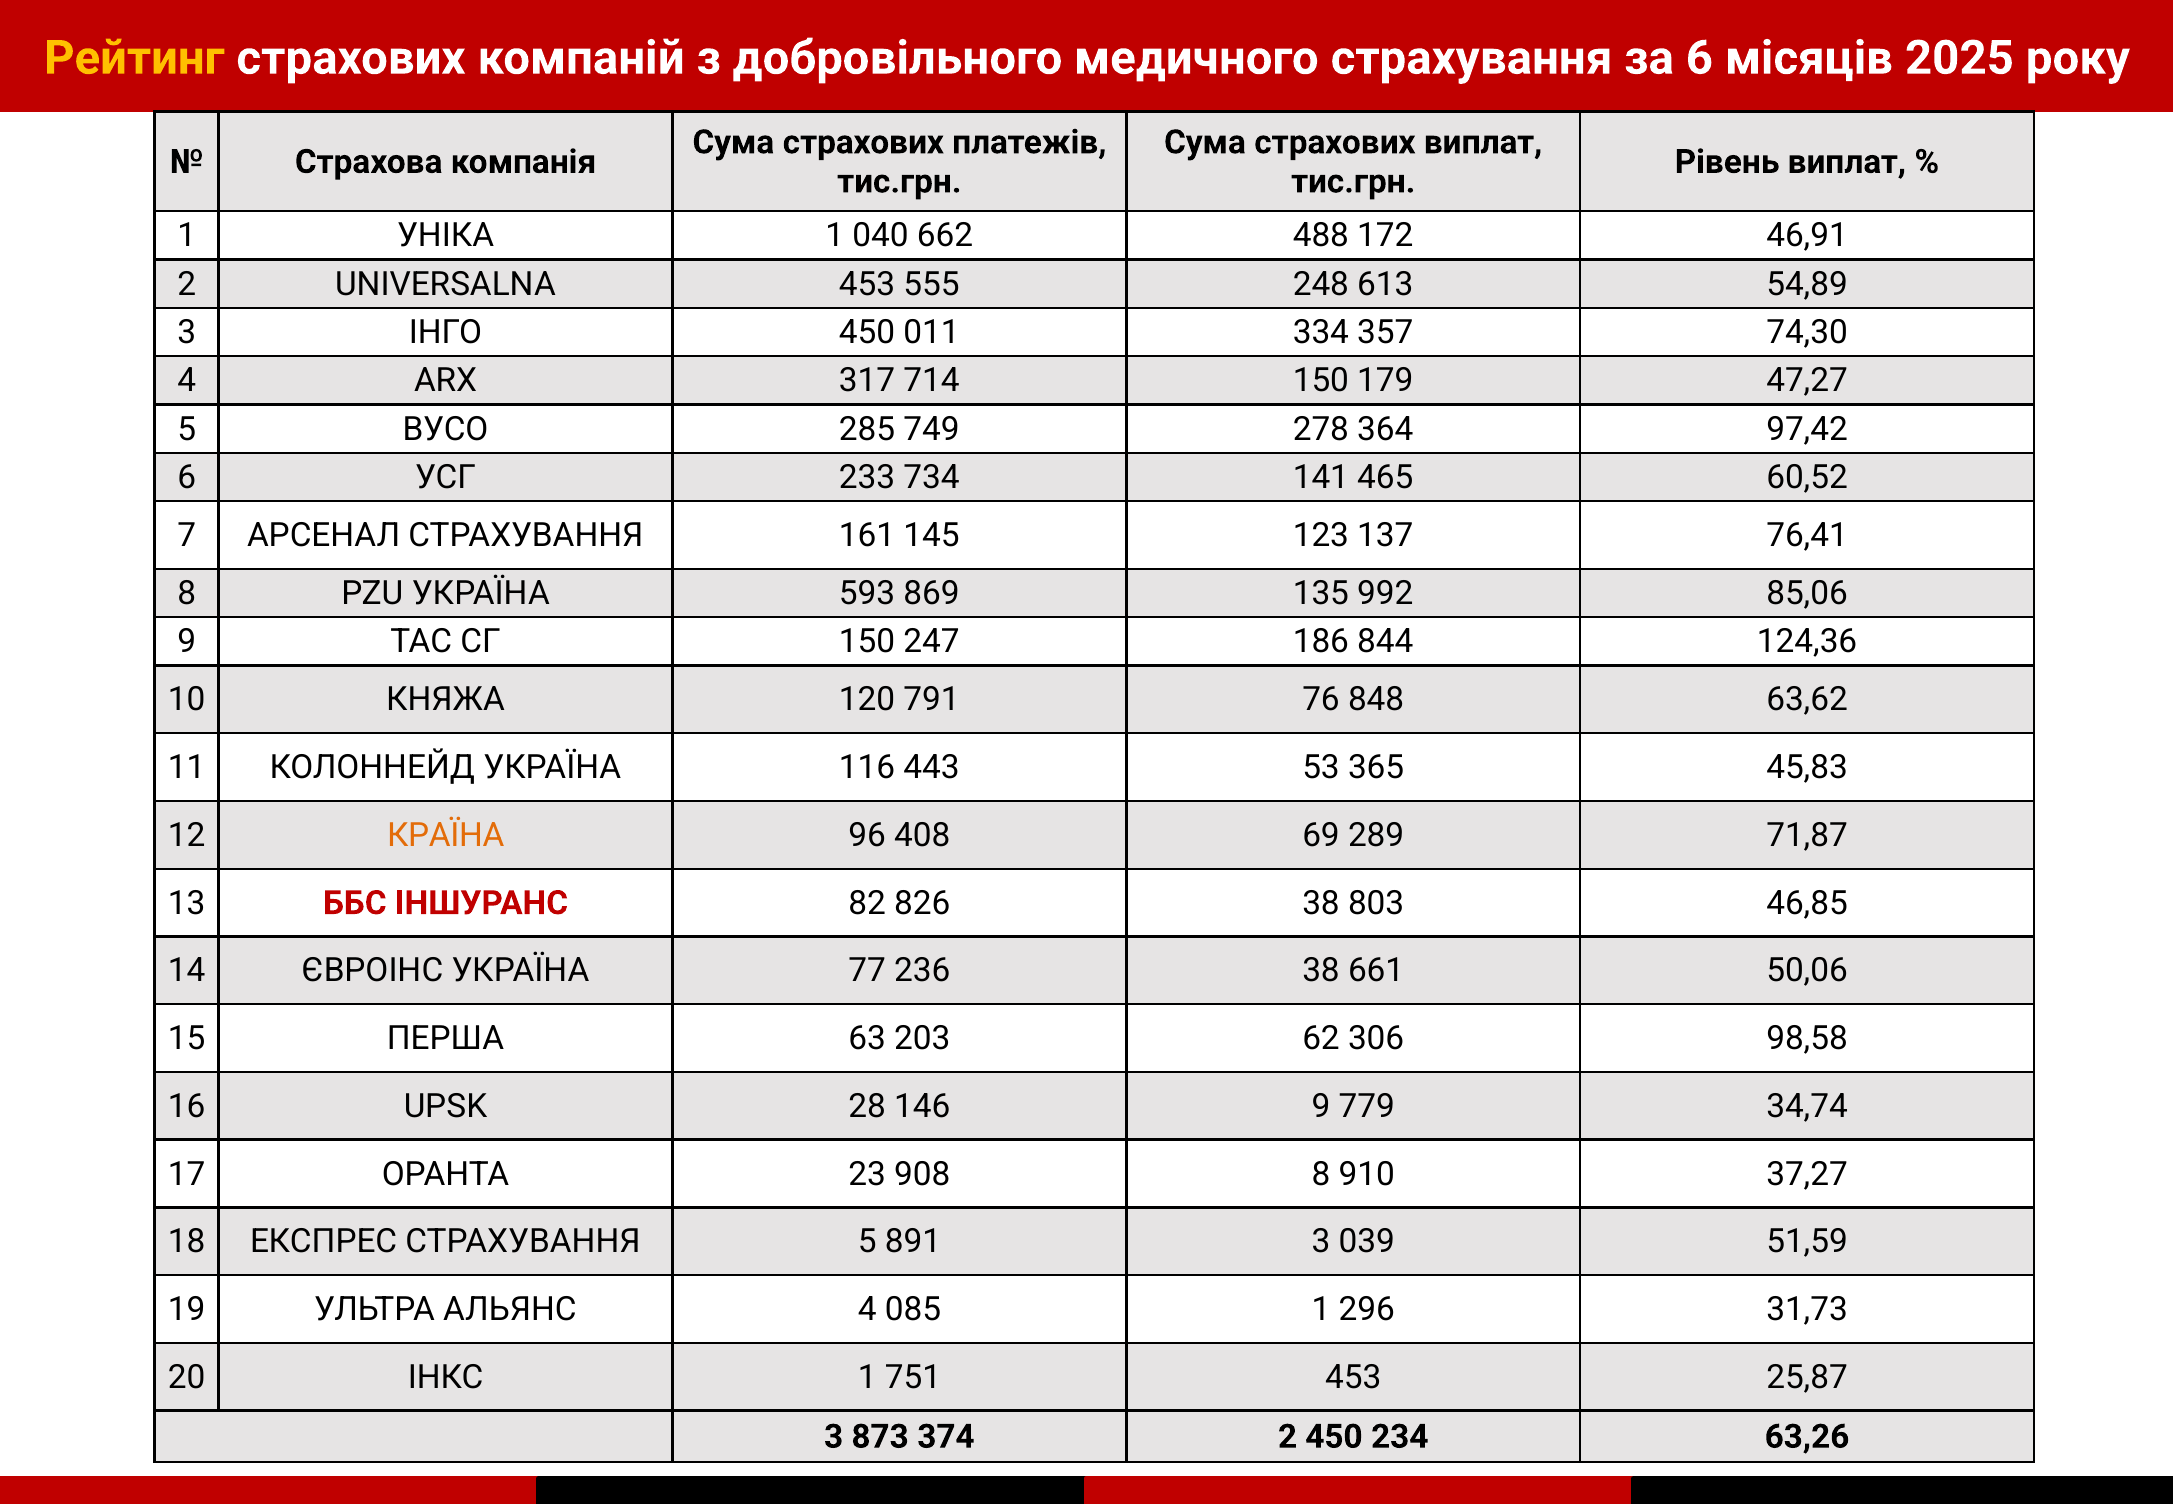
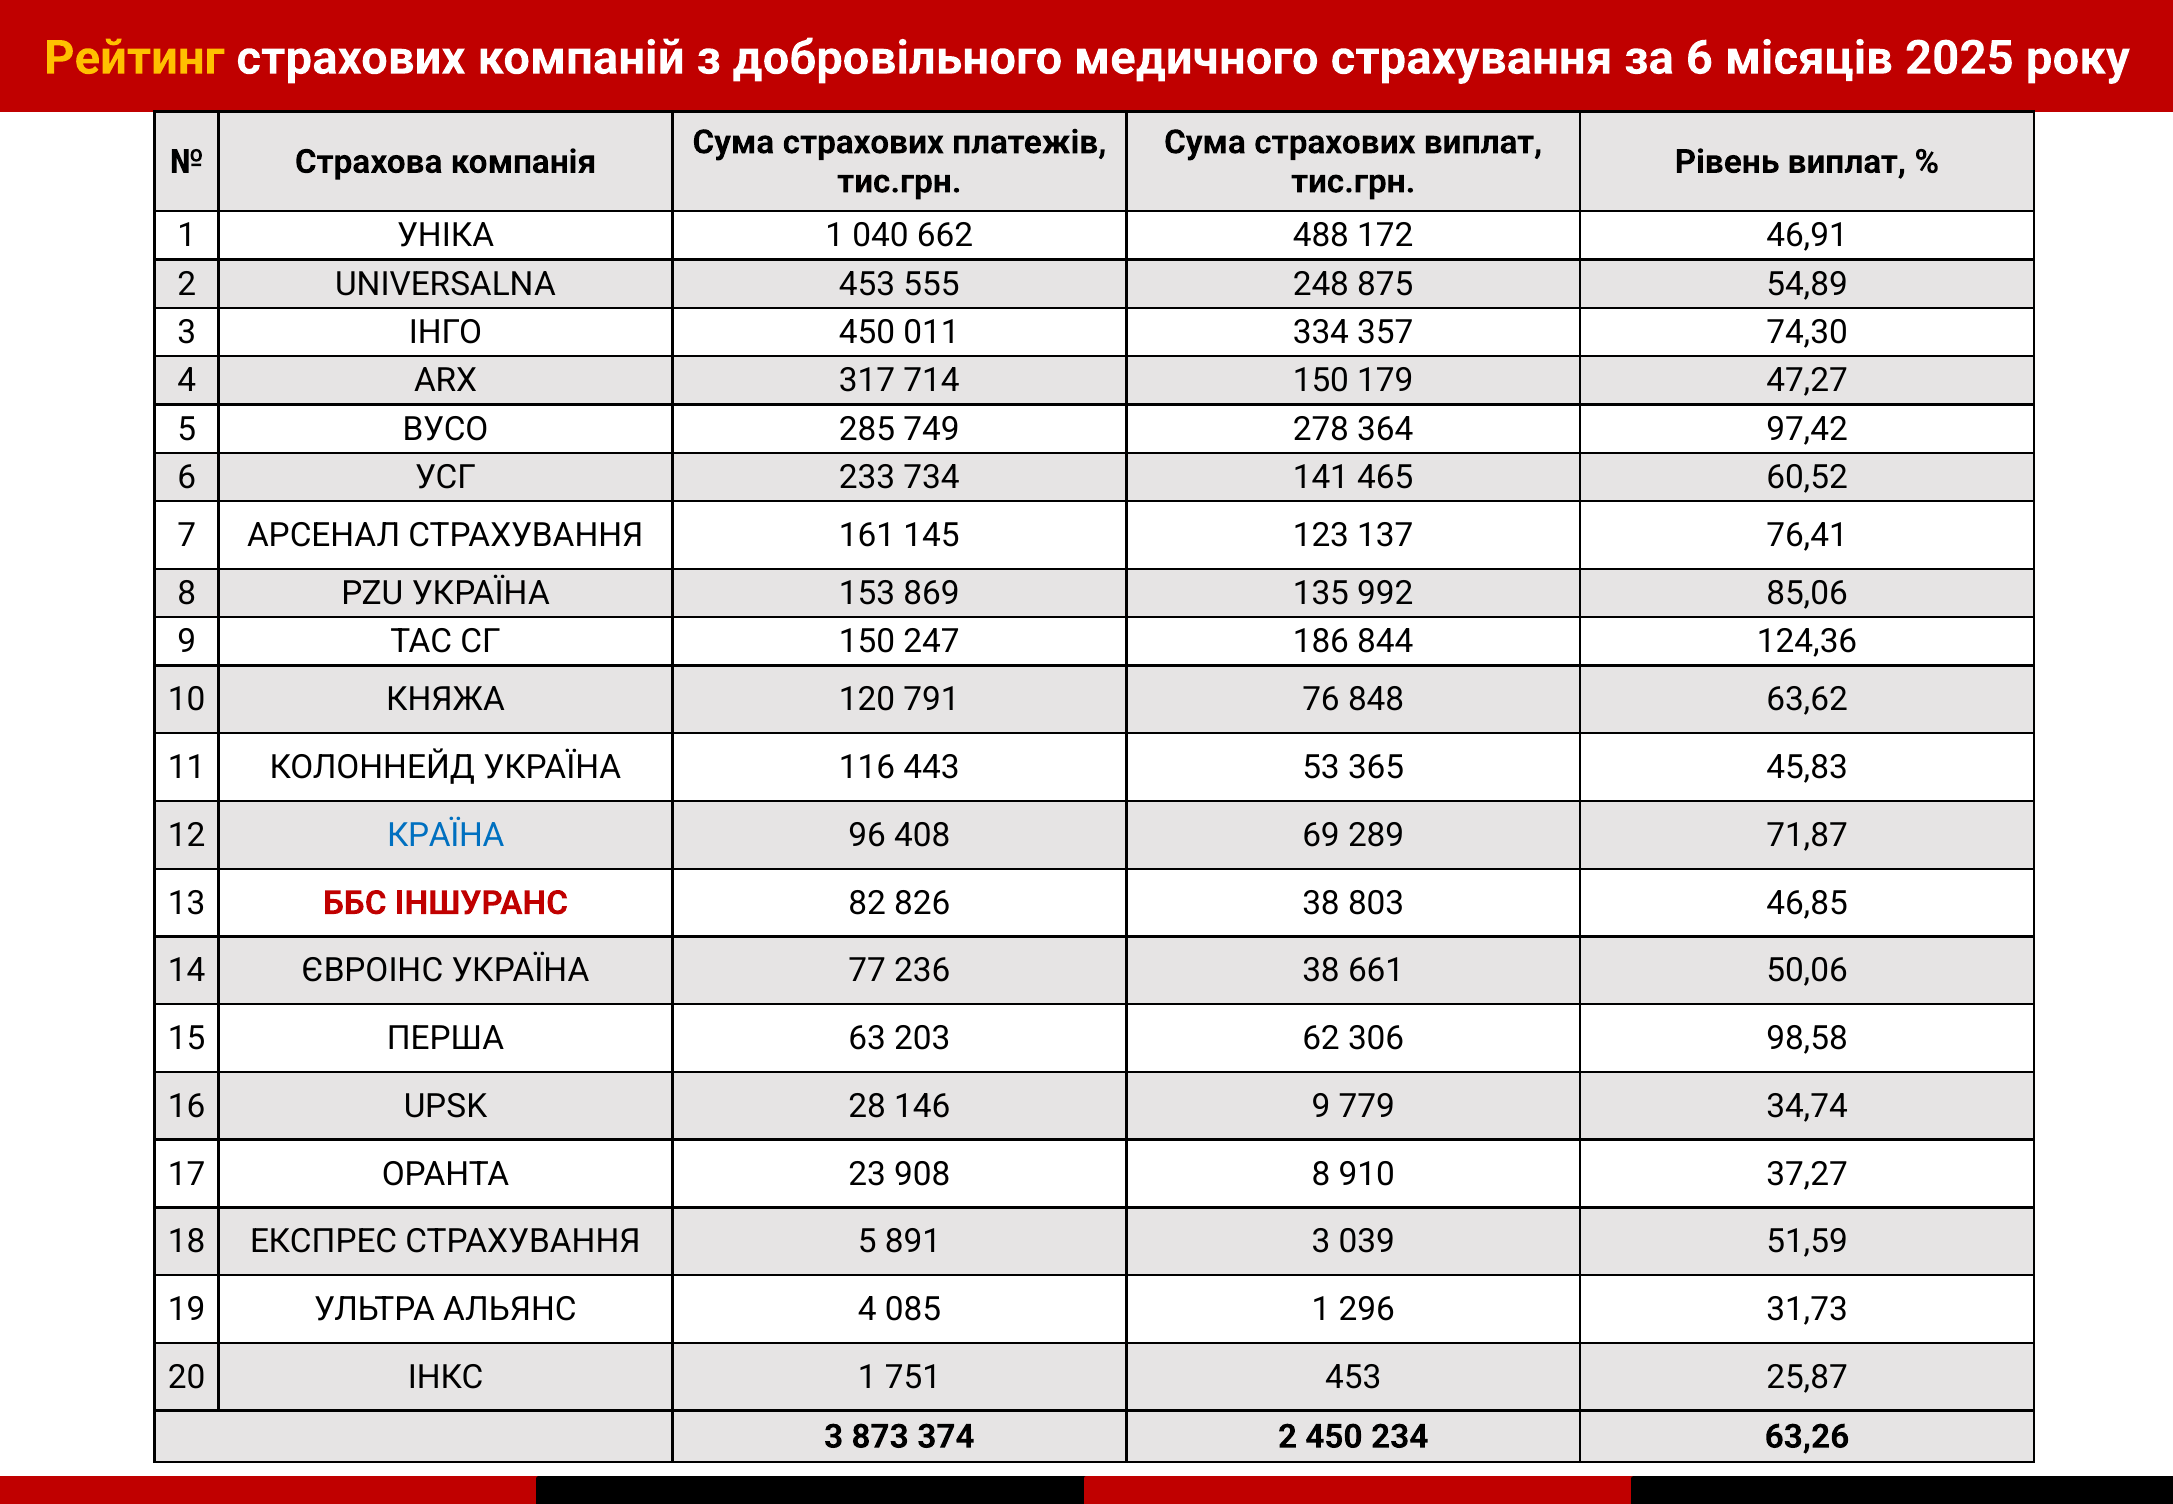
613: 613 -> 875
593: 593 -> 153
КРАЇНА colour: orange -> blue
